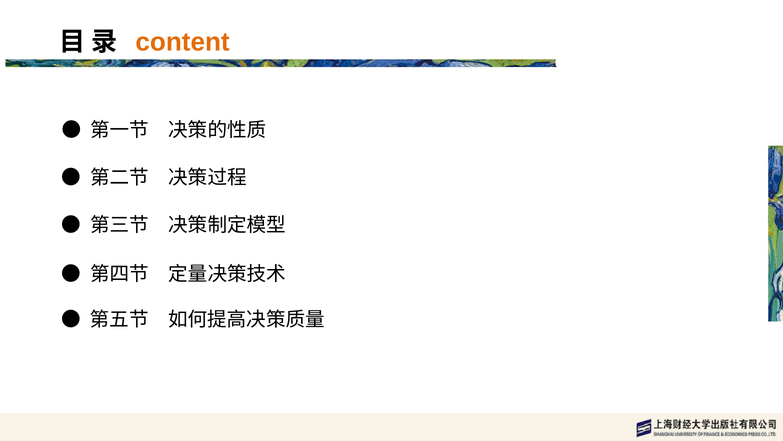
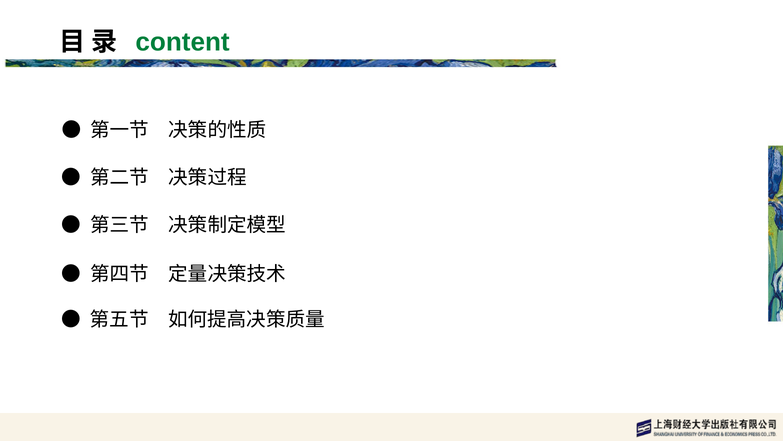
content colour: orange -> green
